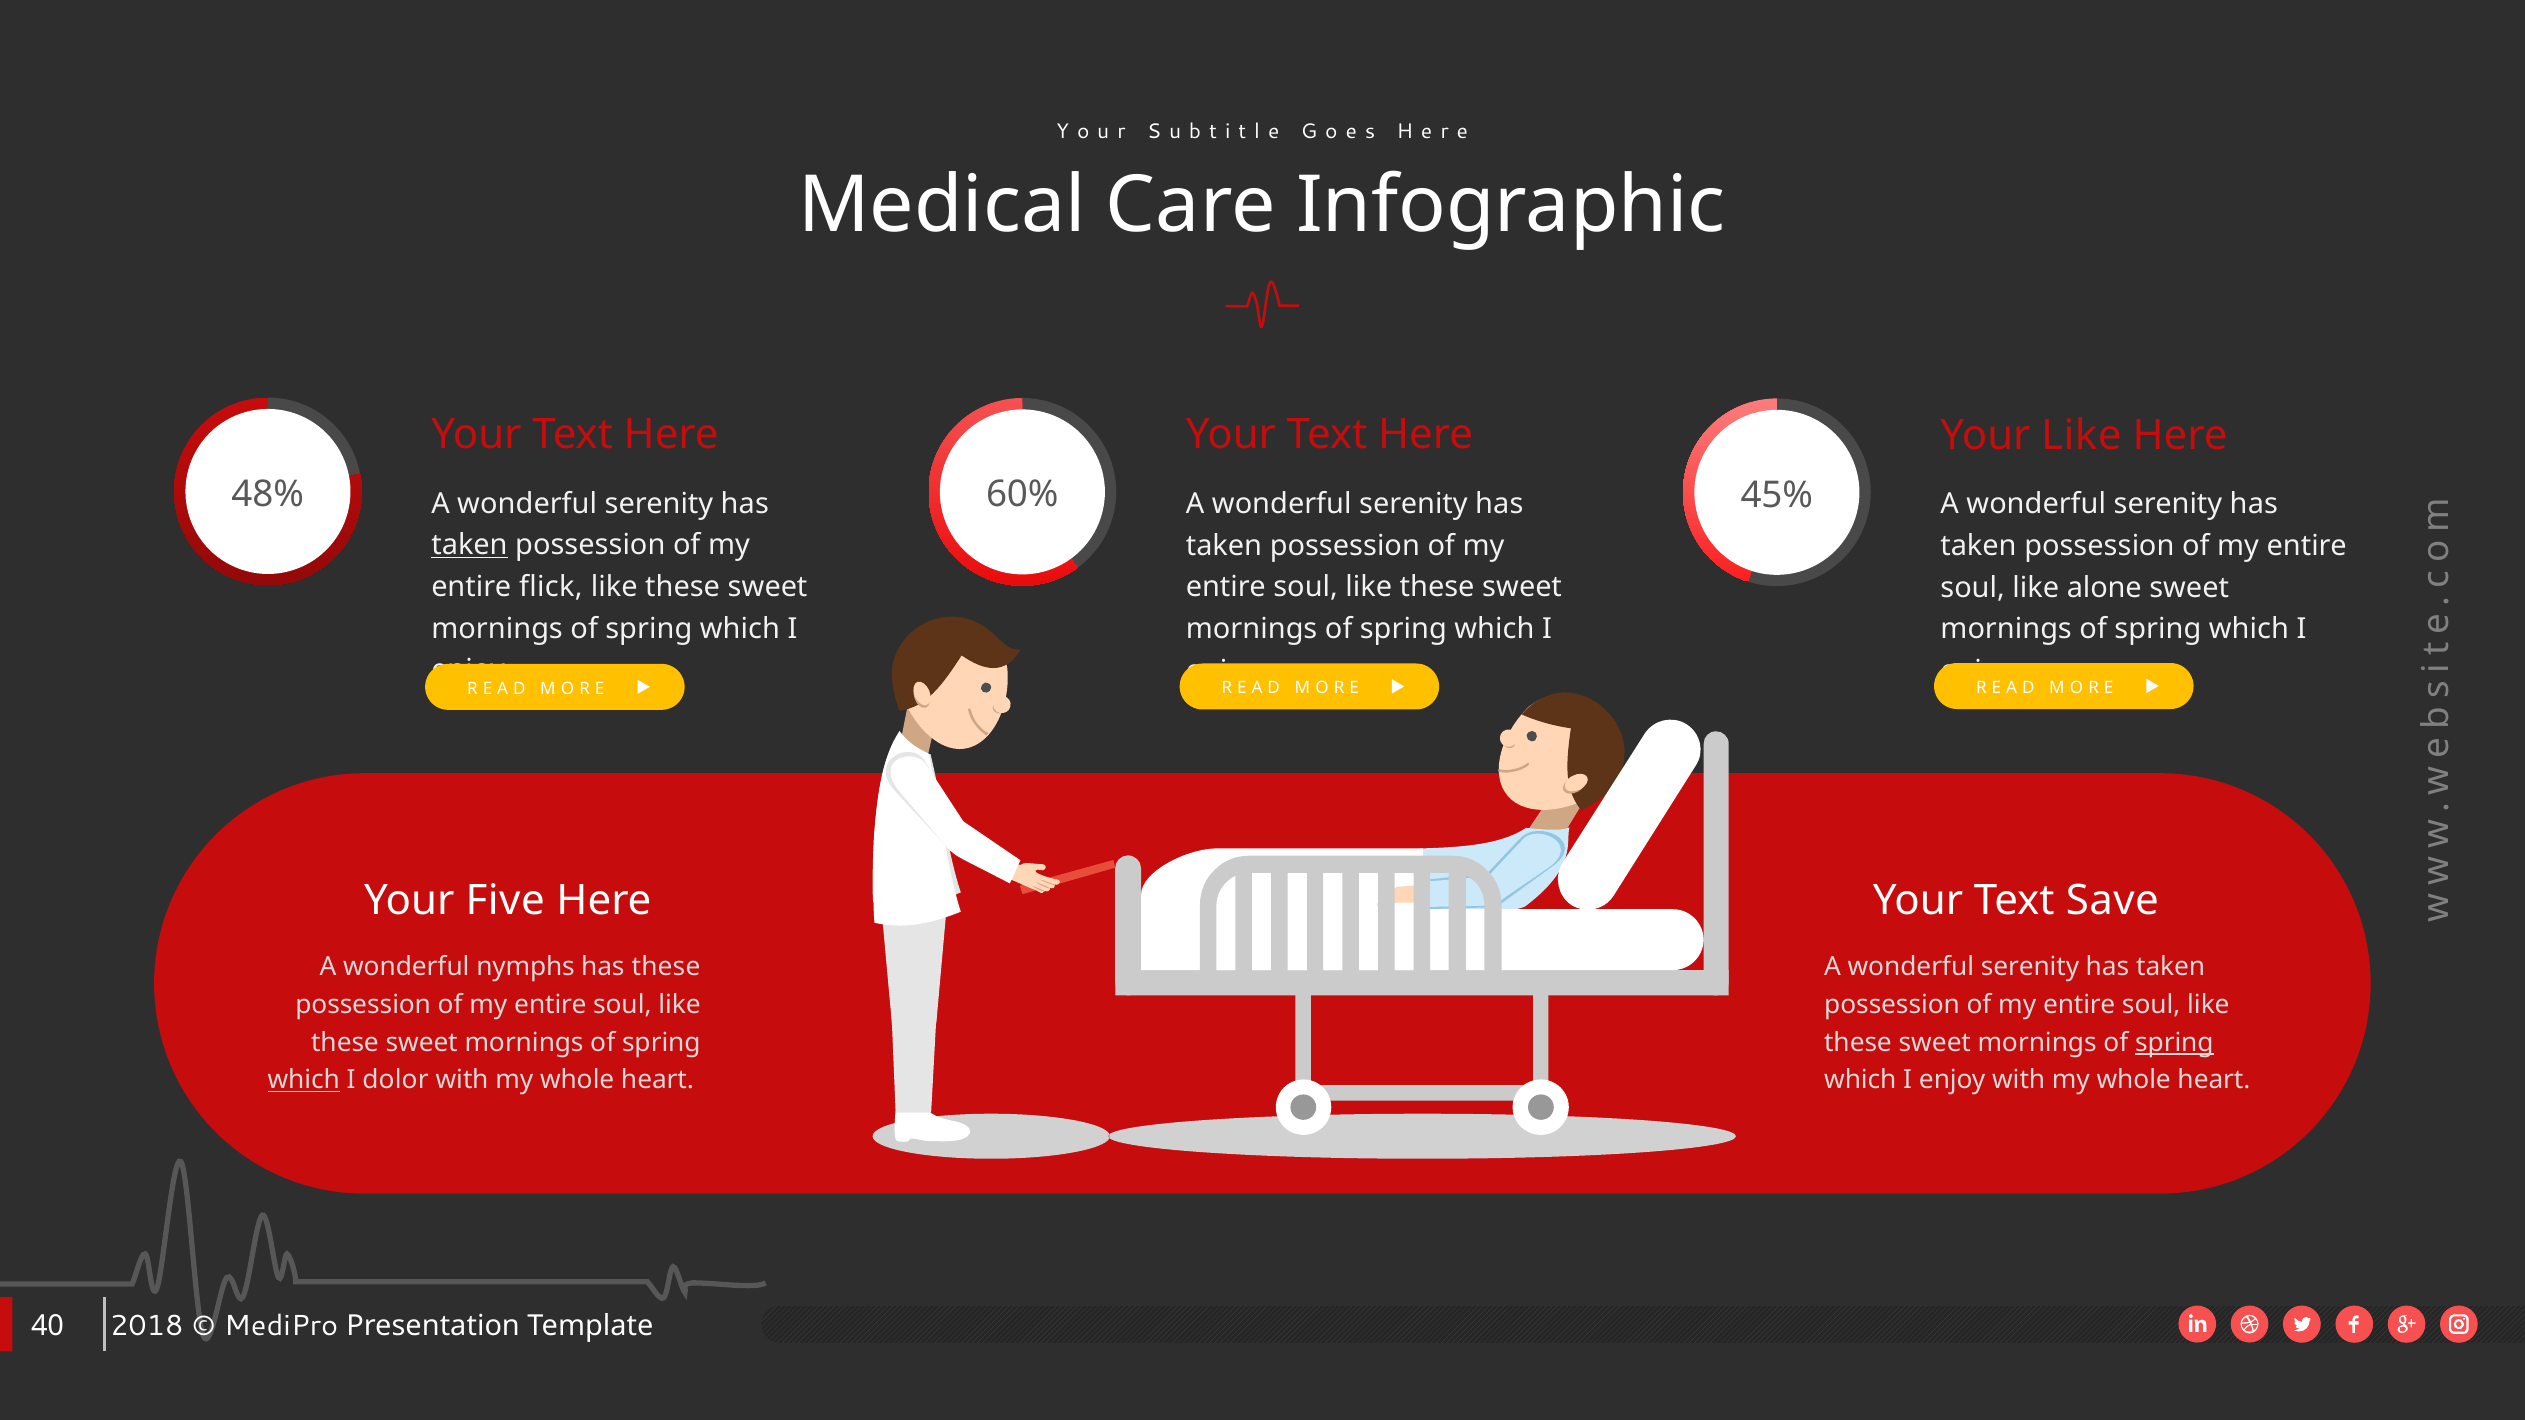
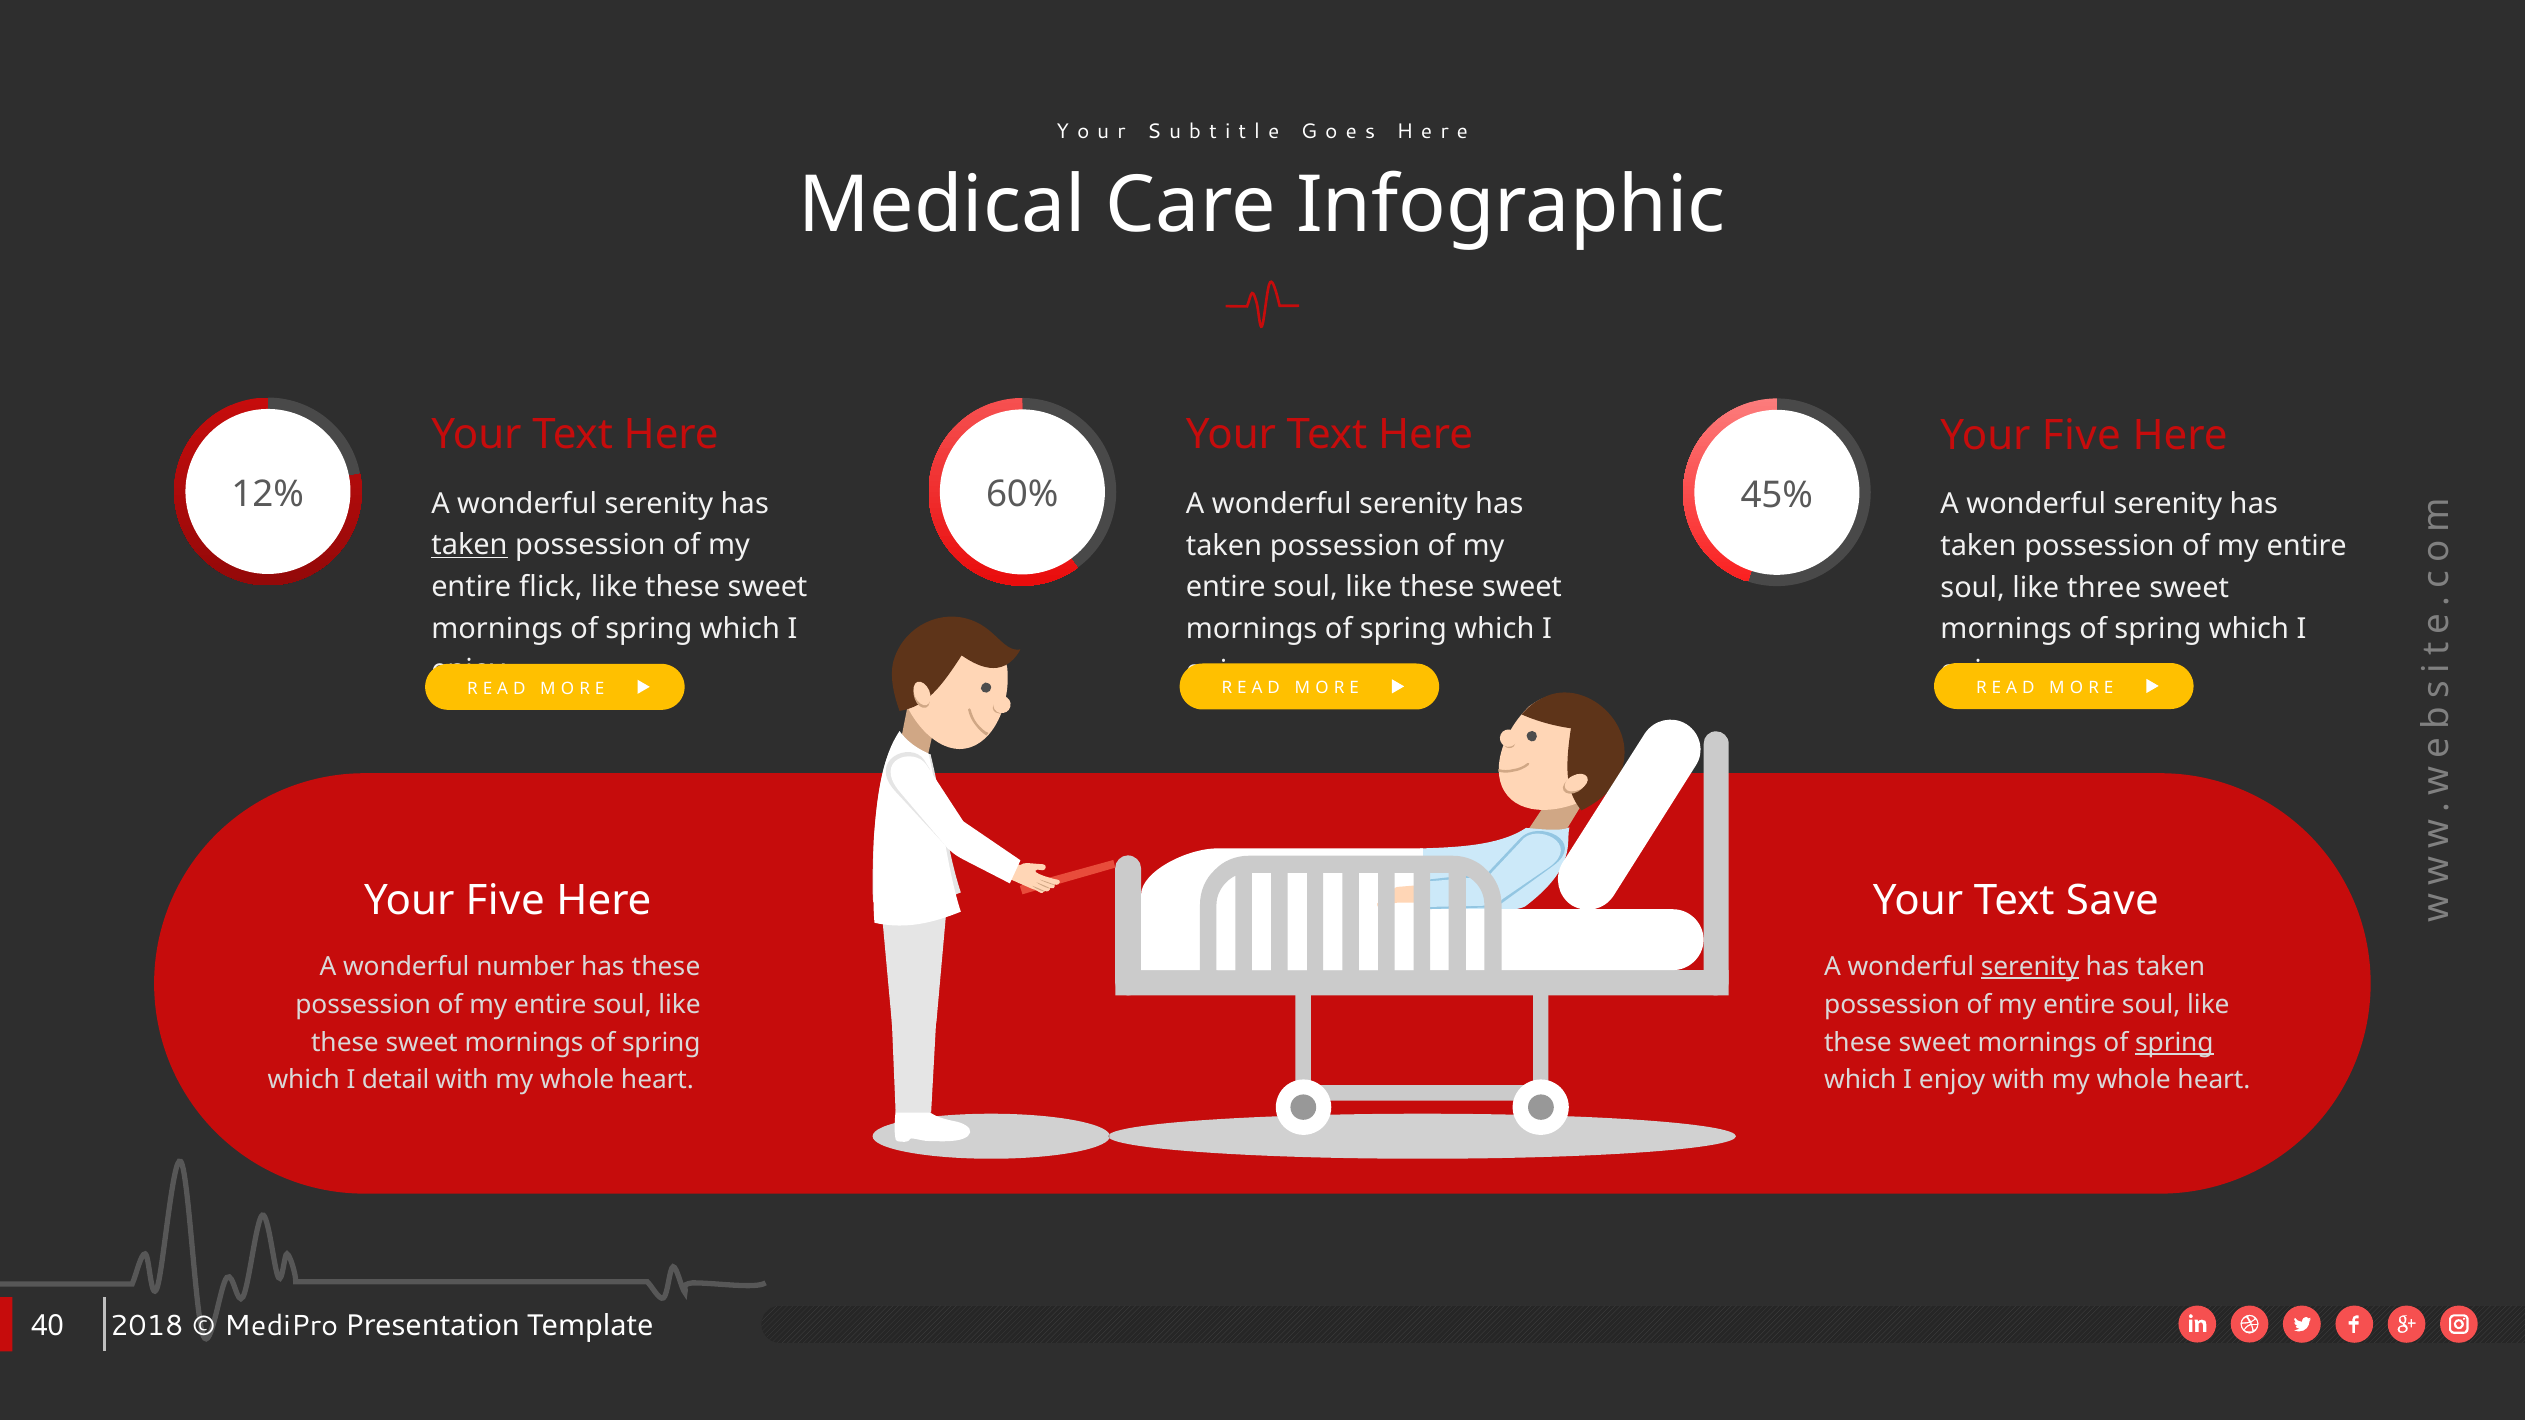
Like at (2081, 435): Like -> Five
48%: 48% -> 12%
alone: alone -> three
nymphs: nymphs -> number
serenity at (2030, 967) underline: none -> present
which at (304, 1081) underline: present -> none
dolor: dolor -> detail
